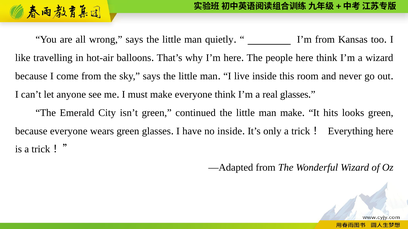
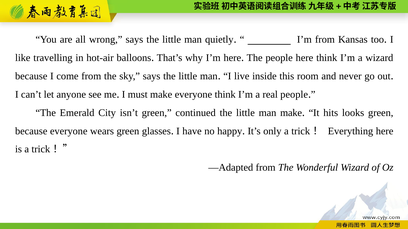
real glasses: glasses -> people
no inside: inside -> happy
